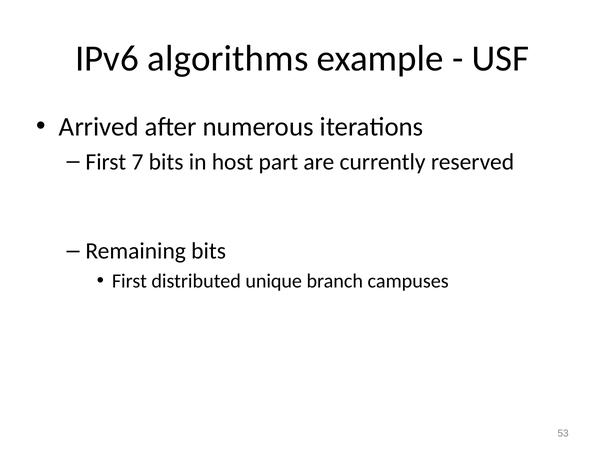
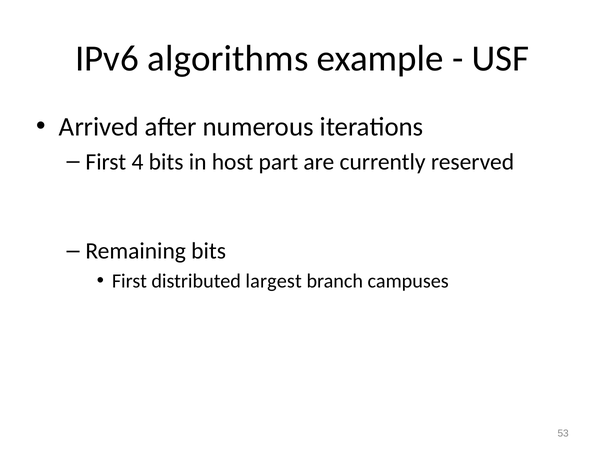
7: 7 -> 4
unique: unique -> largest
